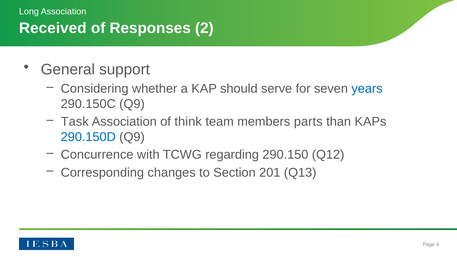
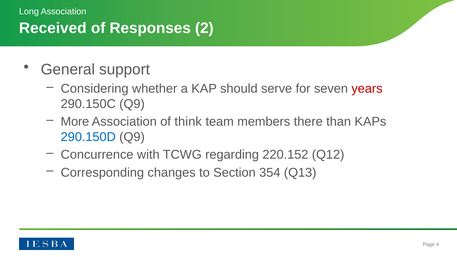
years colour: blue -> red
Task: Task -> More
parts: parts -> there
290.150: 290.150 -> 220.152
201: 201 -> 354
